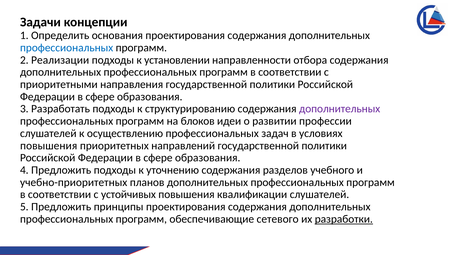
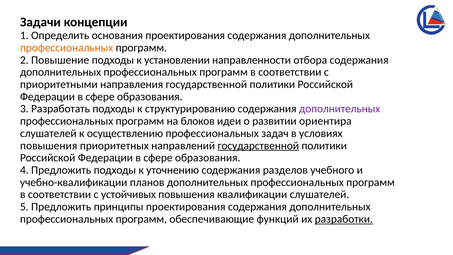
профессиональных at (67, 48) colour: blue -> orange
Реализации: Реализации -> Повышение
профессии: профессии -> ориентира
государственной at (258, 146) underline: none -> present
учебно-приоритетных: учебно-приоритетных -> учебно-квалификации
сетевого: сетевого -> функций
